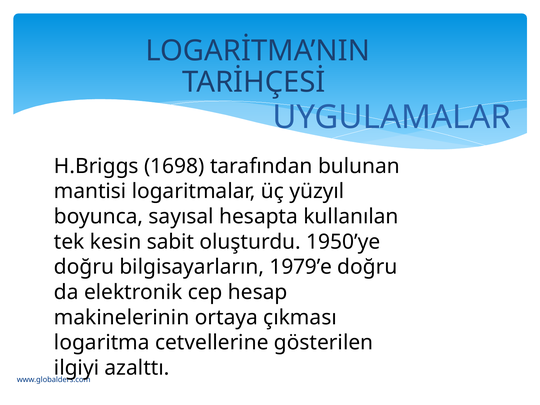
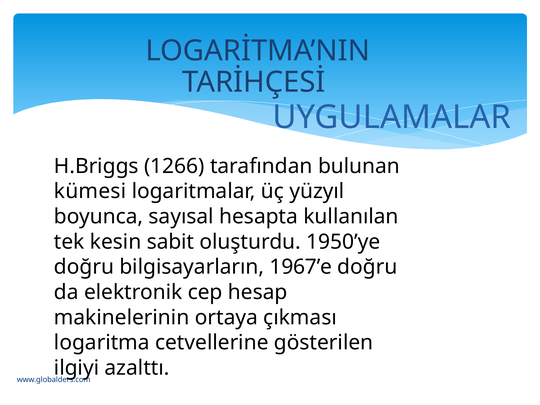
1698: 1698 -> 1266
mantisi: mantisi -> kümesi
1979’e: 1979’e -> 1967’e
